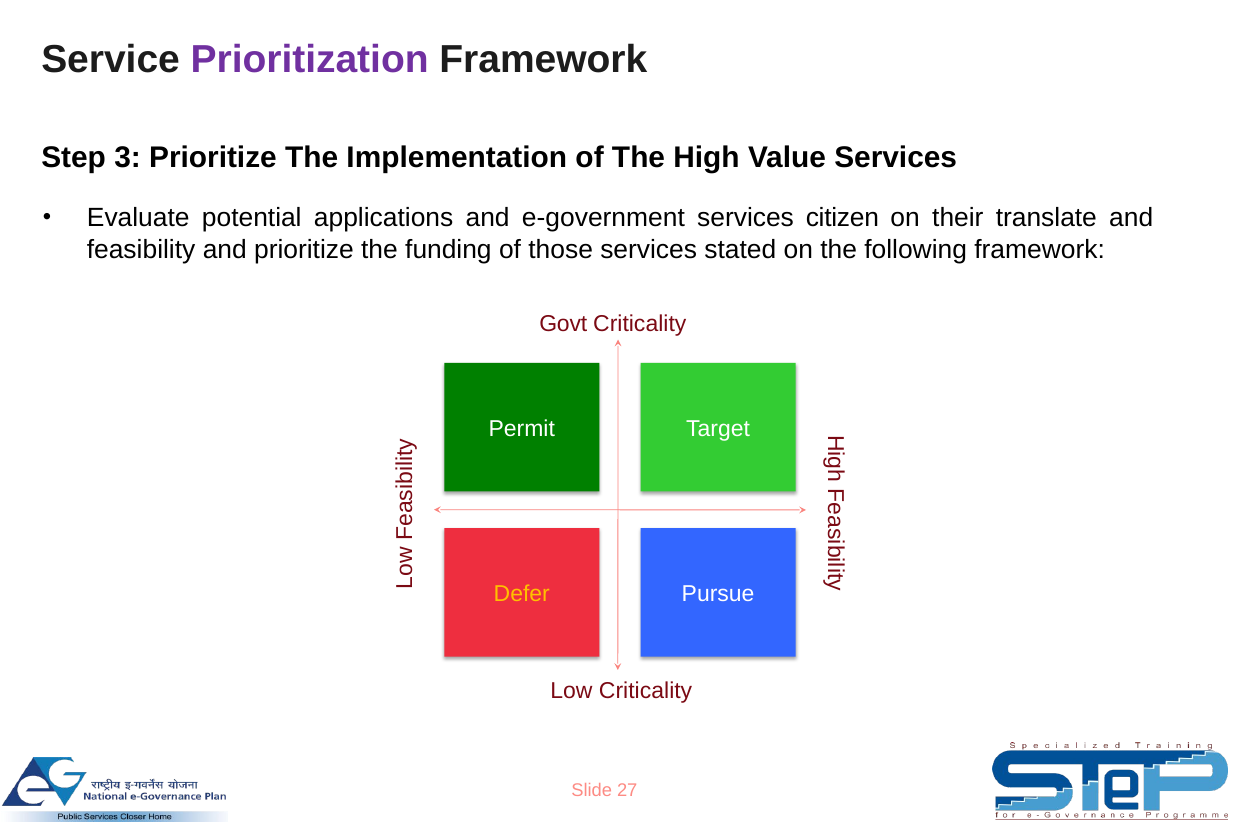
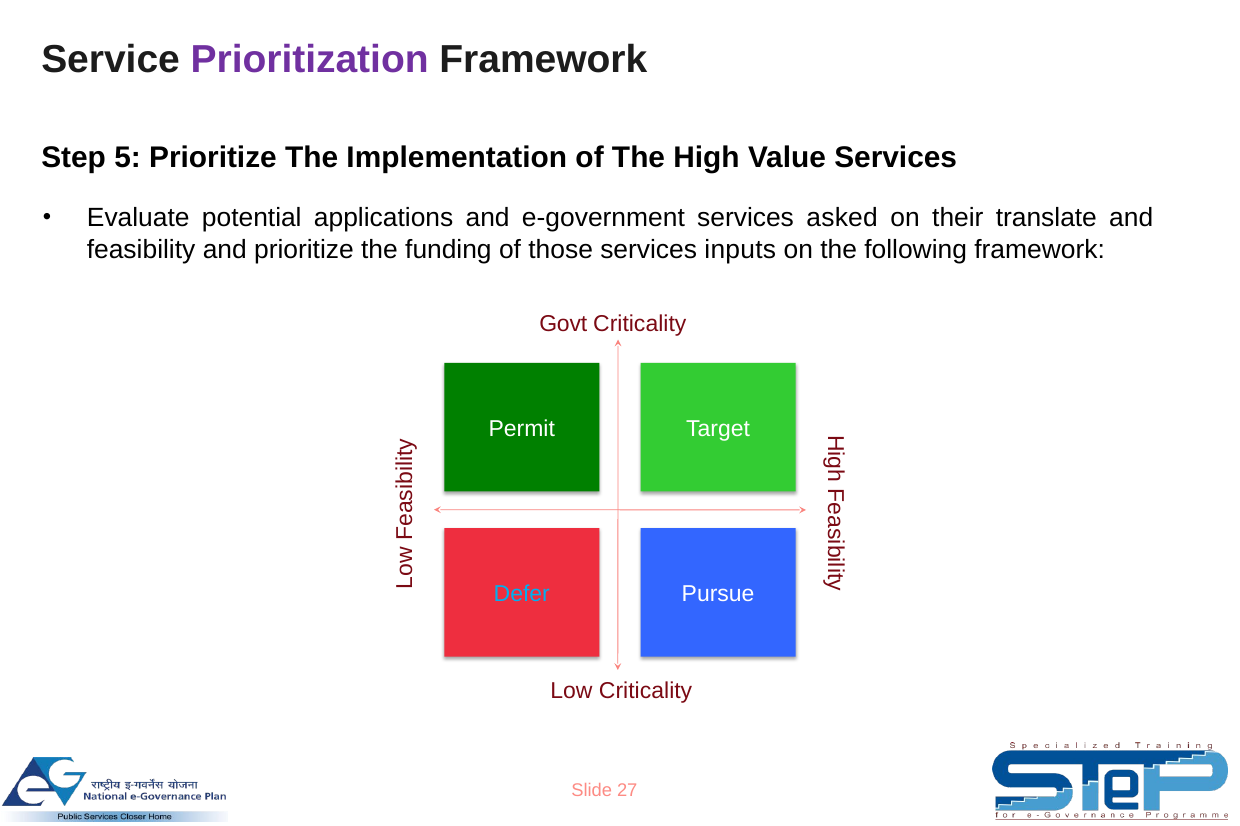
3: 3 -> 5
citizen: citizen -> asked
stated: stated -> inputs
Defer colour: yellow -> light blue
